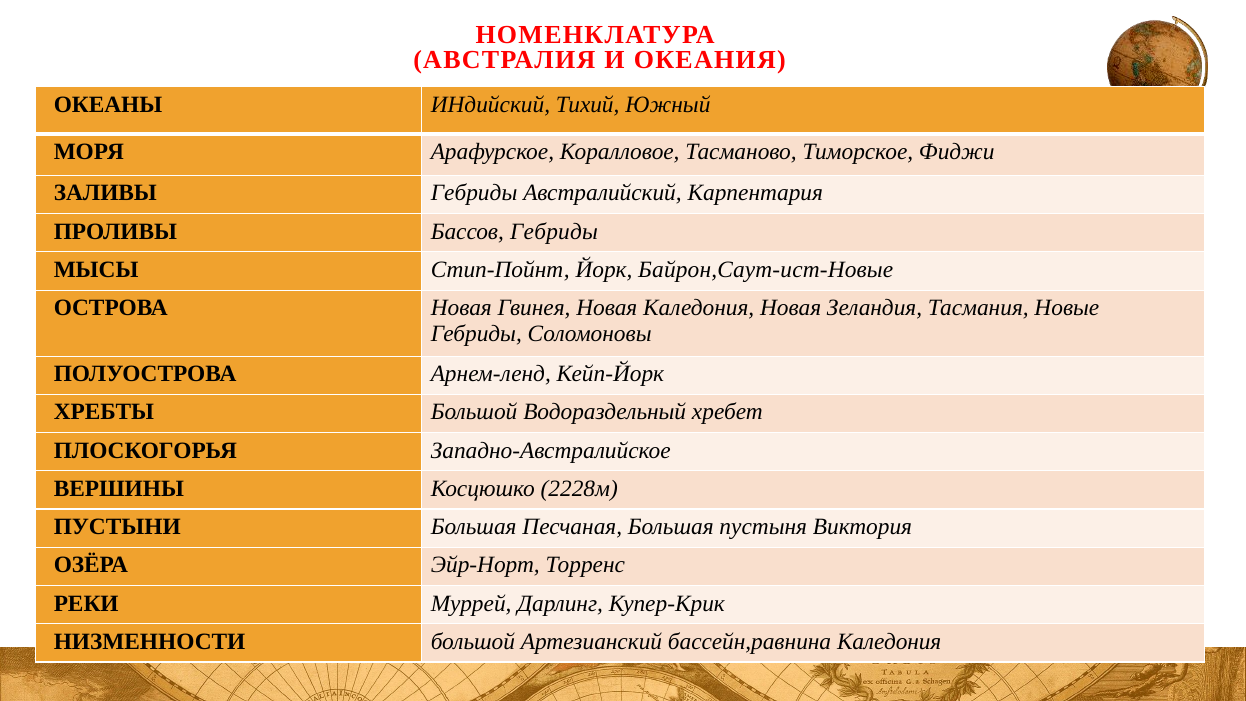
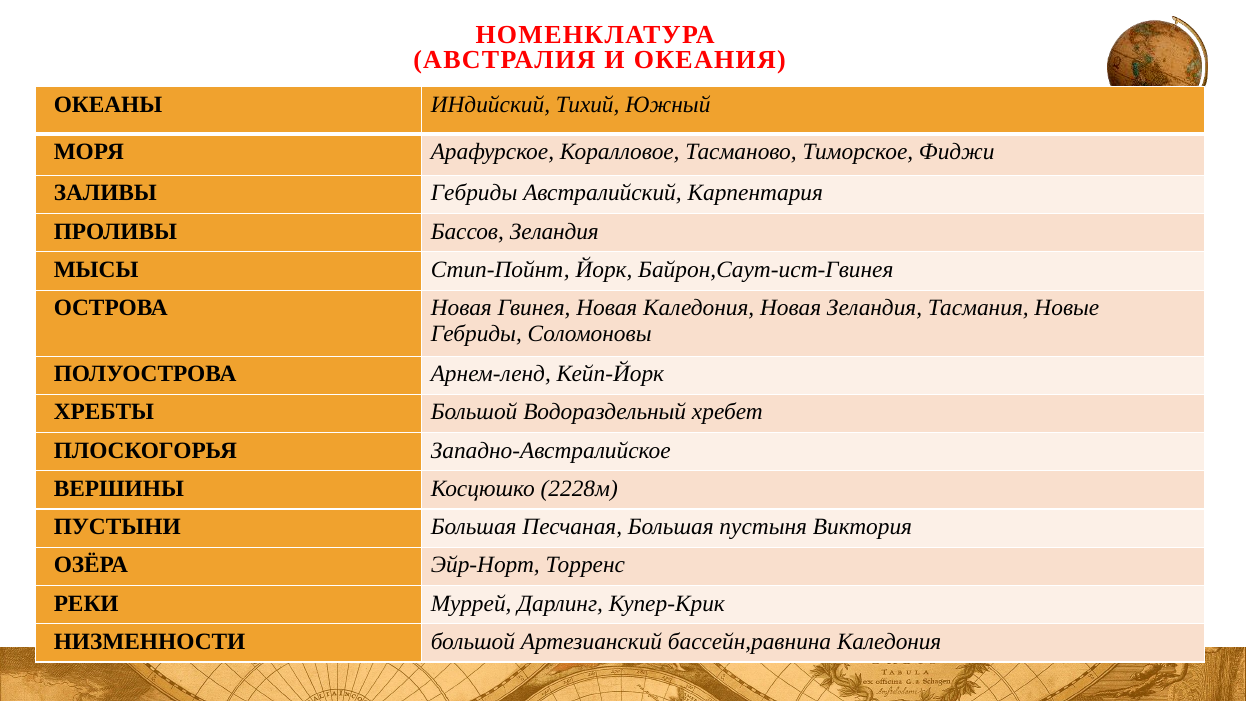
Бассов Гебриды: Гебриды -> Зеландия
Байрон,Саут-ист-Новые: Байрон,Саут-ист-Новые -> Байрон,Саут-ист-Гвинея
